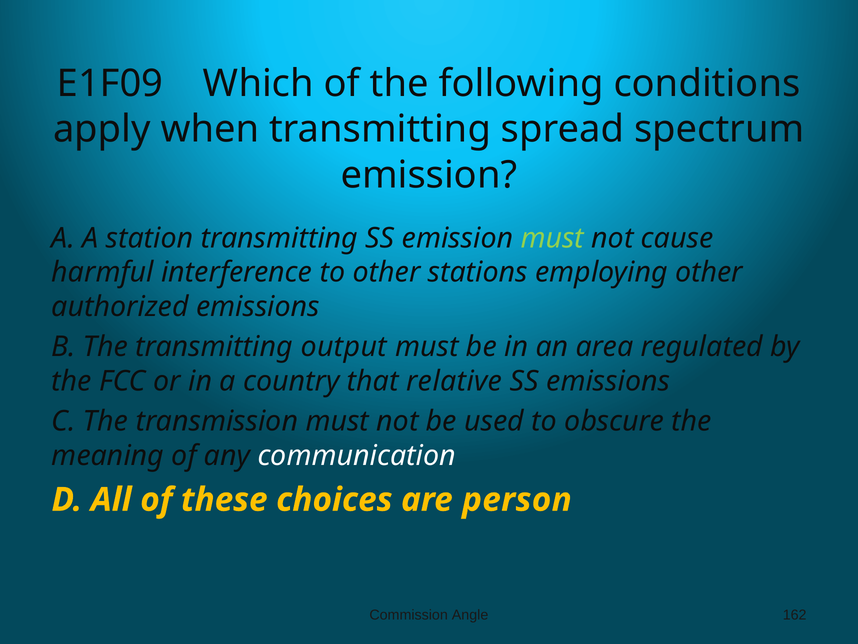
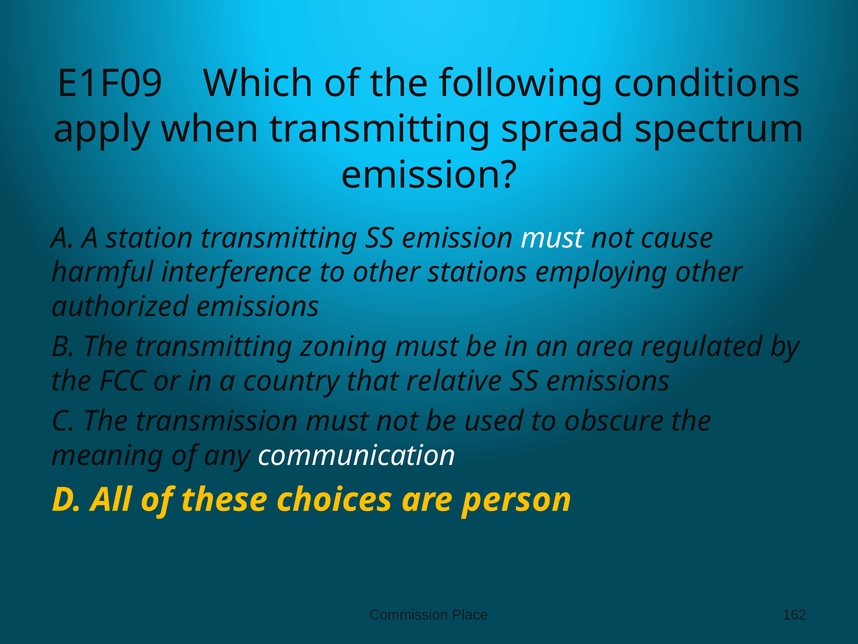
must at (552, 238) colour: light green -> white
output: output -> zoning
Angle: Angle -> Place
